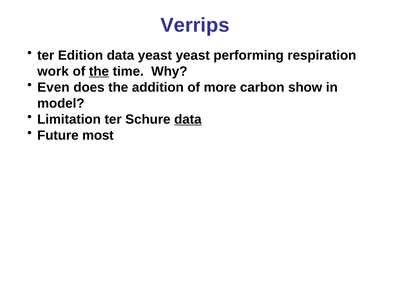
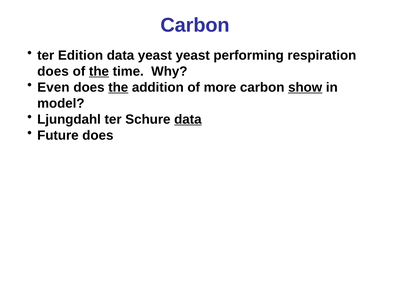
Verrips at (195, 25): Verrips -> Carbon
work at (53, 71): work -> does
the at (118, 87) underline: none -> present
show underline: none -> present
Limitation: Limitation -> Ljungdahl
Future most: most -> does
